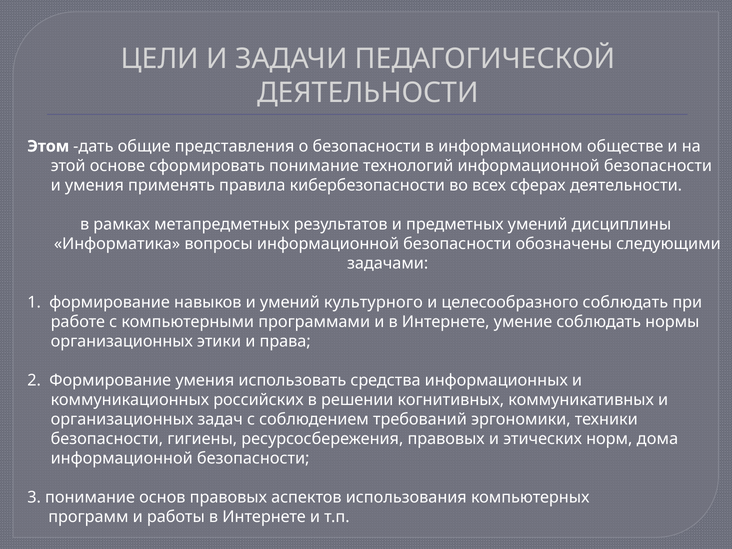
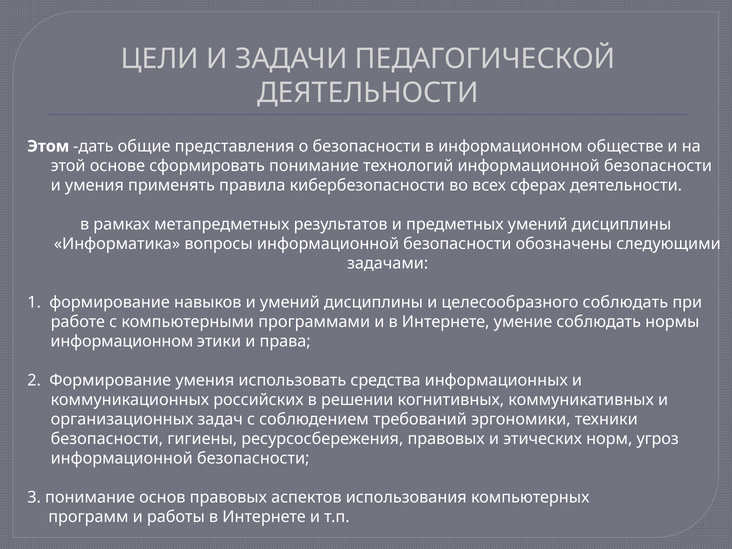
и умений культурного: культурного -> дисциплины
организационных at (122, 341): организационных -> информационном
дома: дома -> угроз
